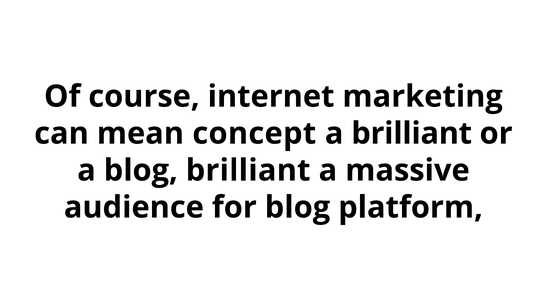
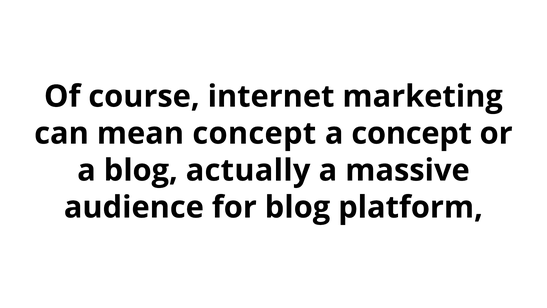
a brilliant: brilliant -> concept
blog brilliant: brilliant -> actually
